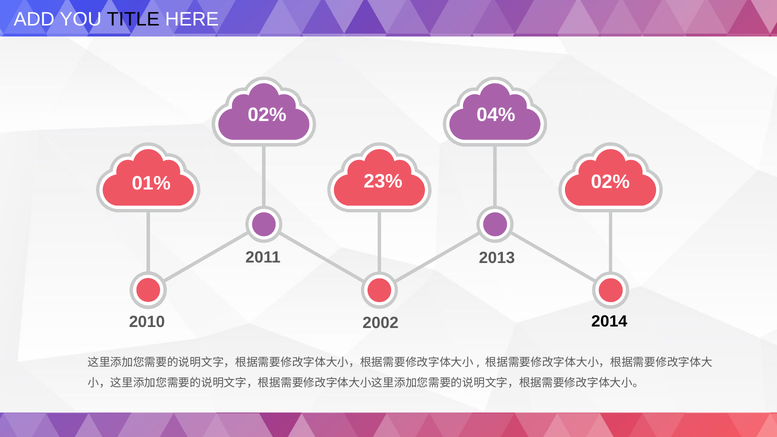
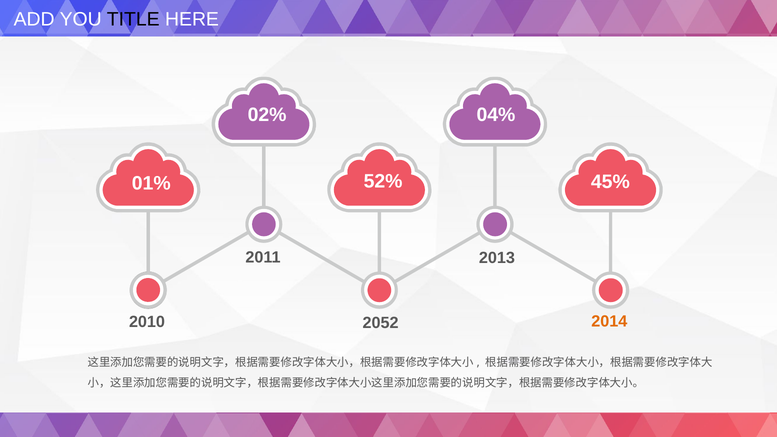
23%: 23% -> 52%
02% at (610, 182): 02% -> 45%
2014 colour: black -> orange
2002: 2002 -> 2052
